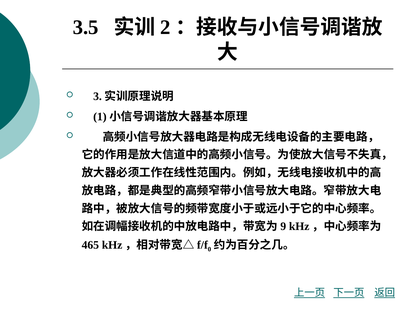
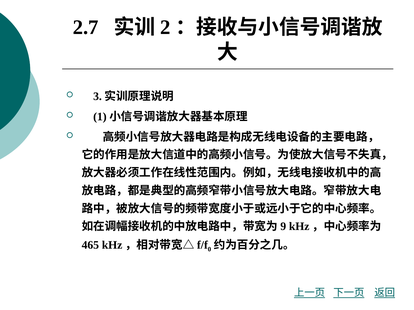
3.5: 3.5 -> 2.7
